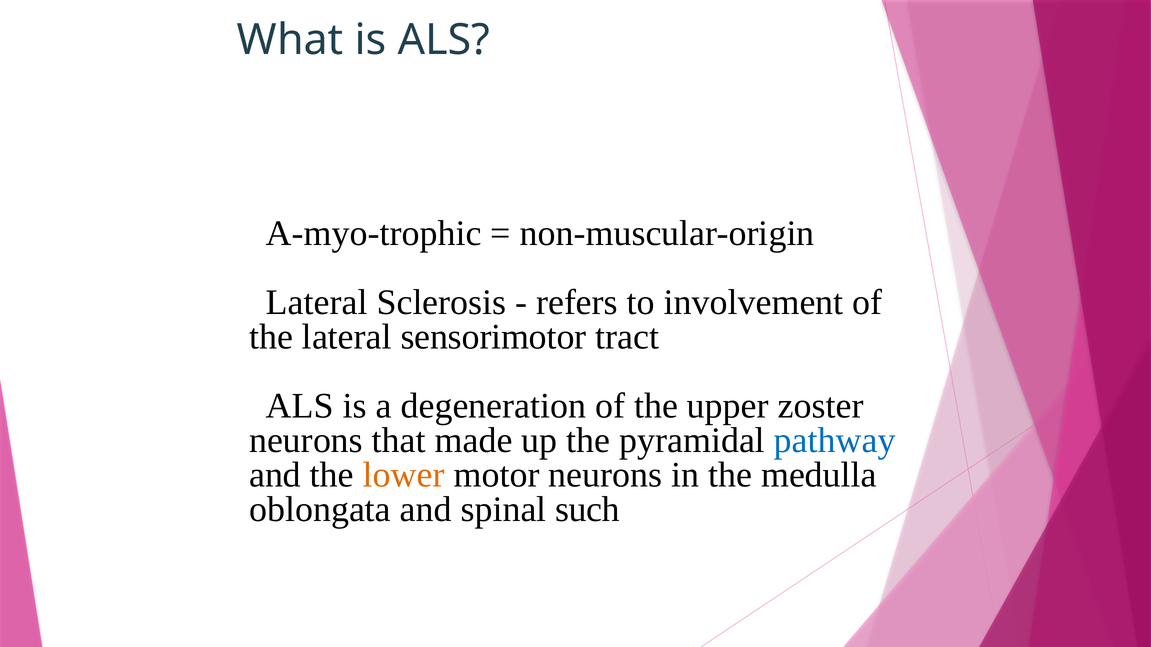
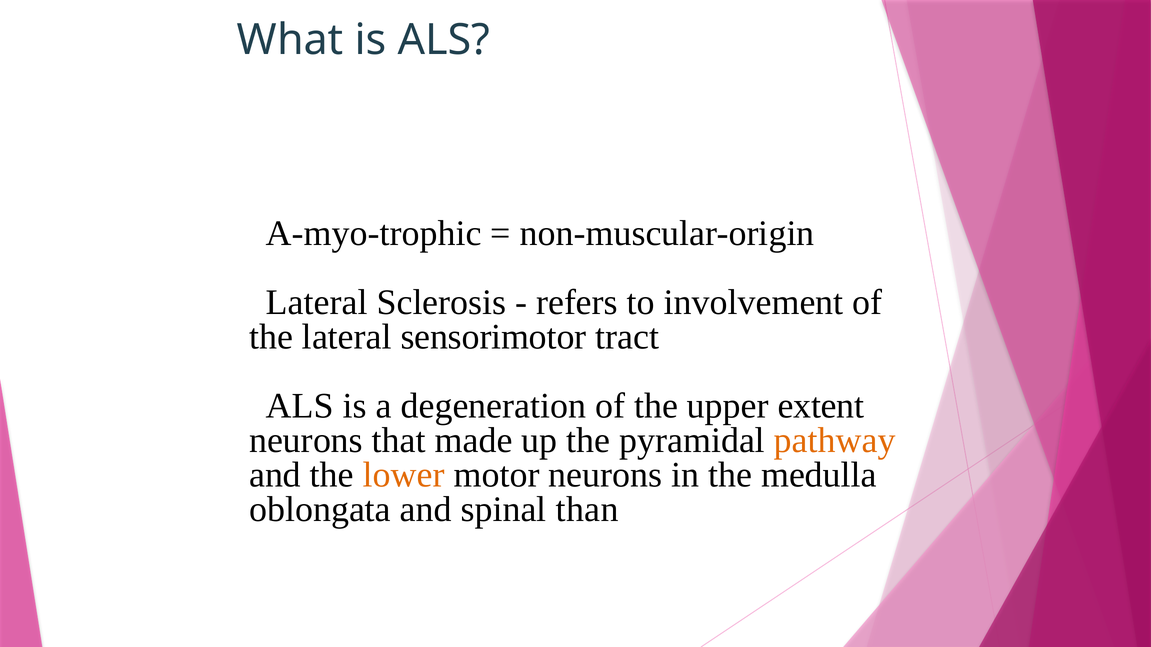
zoster: zoster -> extent
pathway colour: blue -> orange
such: such -> than
